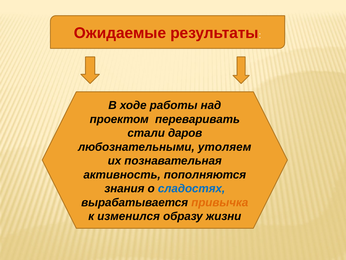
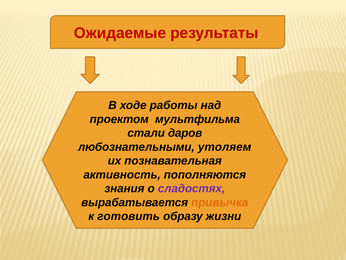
переваривать: переваривать -> мультфильма
сладостях colour: blue -> purple
изменился: изменился -> готовить
